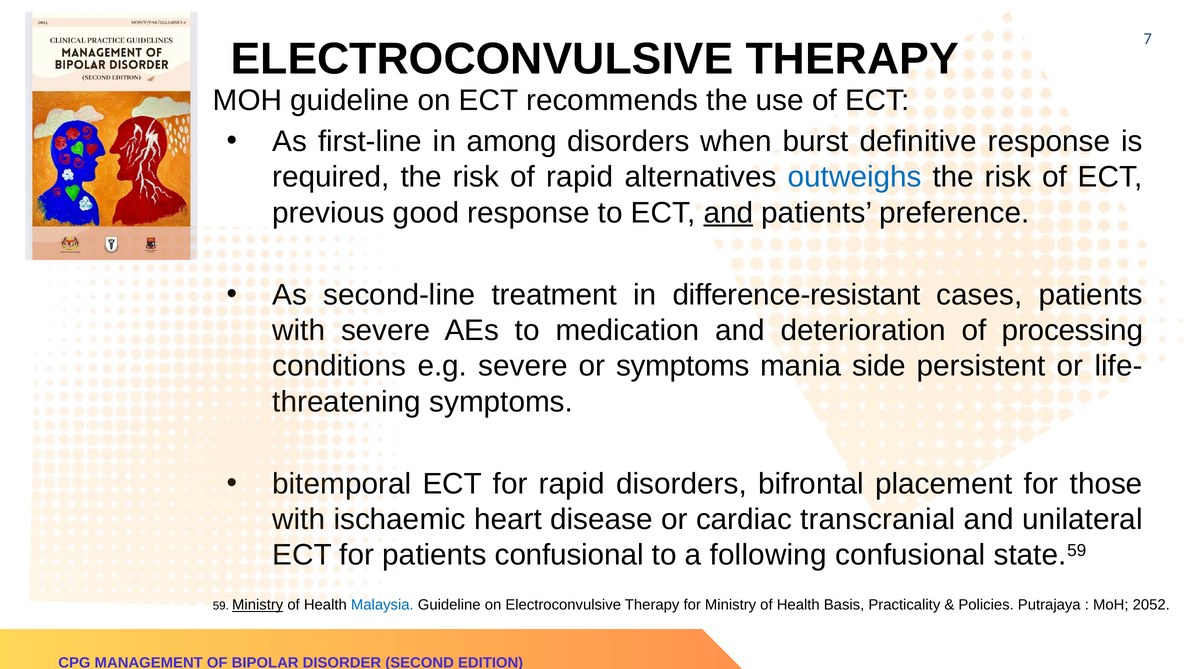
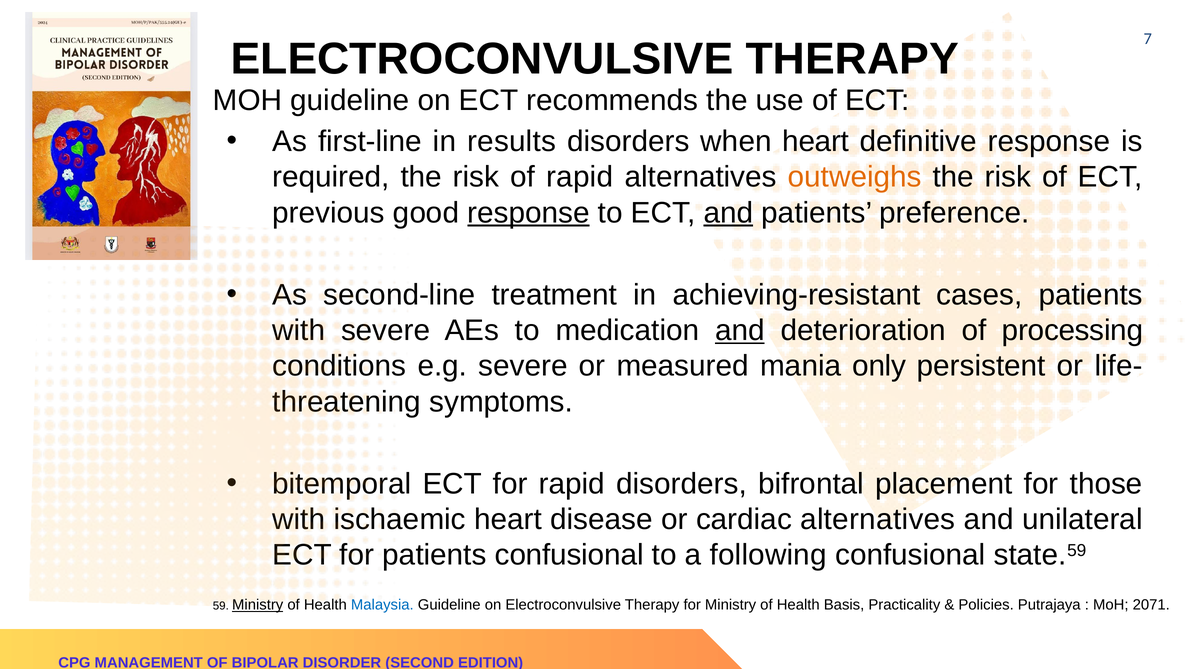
among: among -> results
when burst: burst -> heart
outweighs colour: blue -> orange
response at (529, 213) underline: none -> present
difference-resistant: difference-resistant -> achieving-resistant
and at (740, 331) underline: none -> present
or symptoms: symptoms -> measured
side: side -> only
cardiac transcranial: transcranial -> alternatives
2052: 2052 -> 2071
